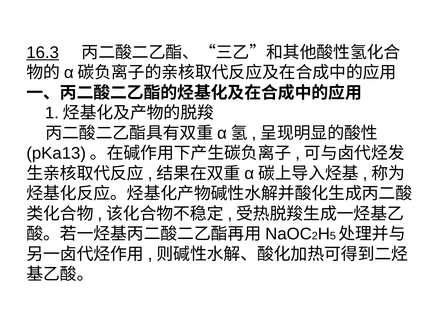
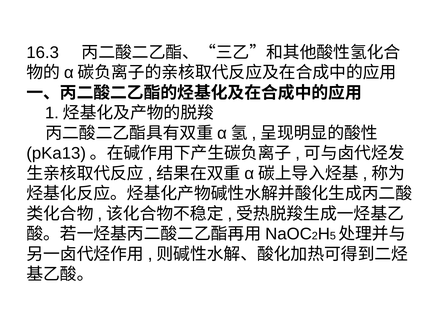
16.3 underline: present -> none
